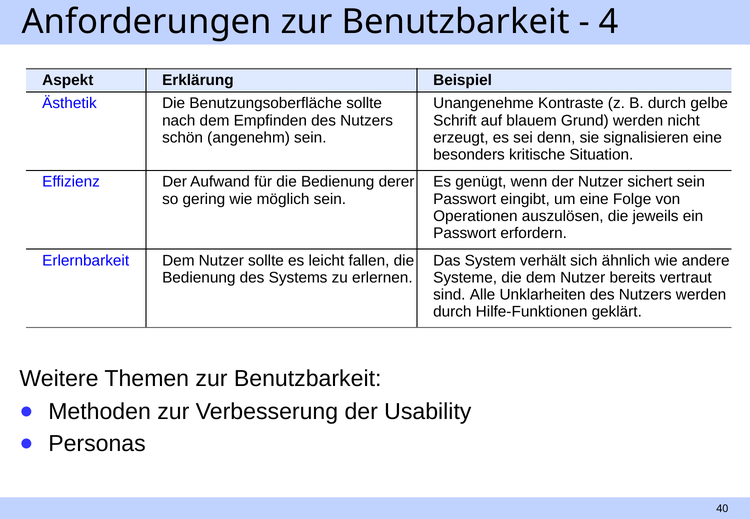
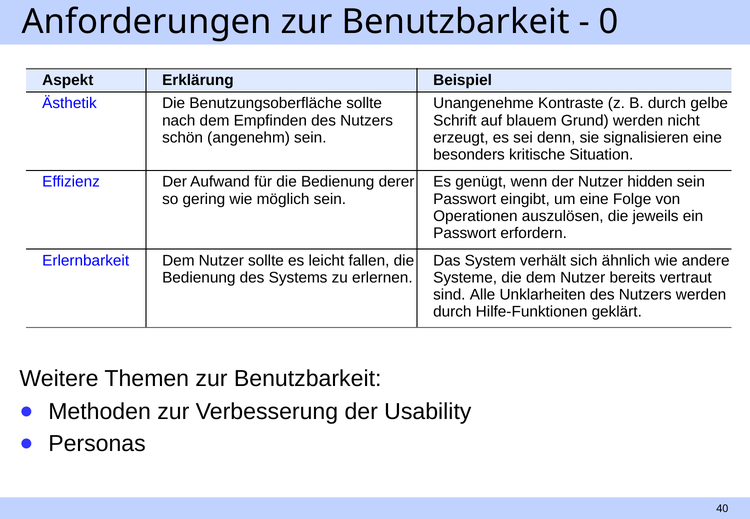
4: 4 -> 0
sichert: sichert -> hidden
